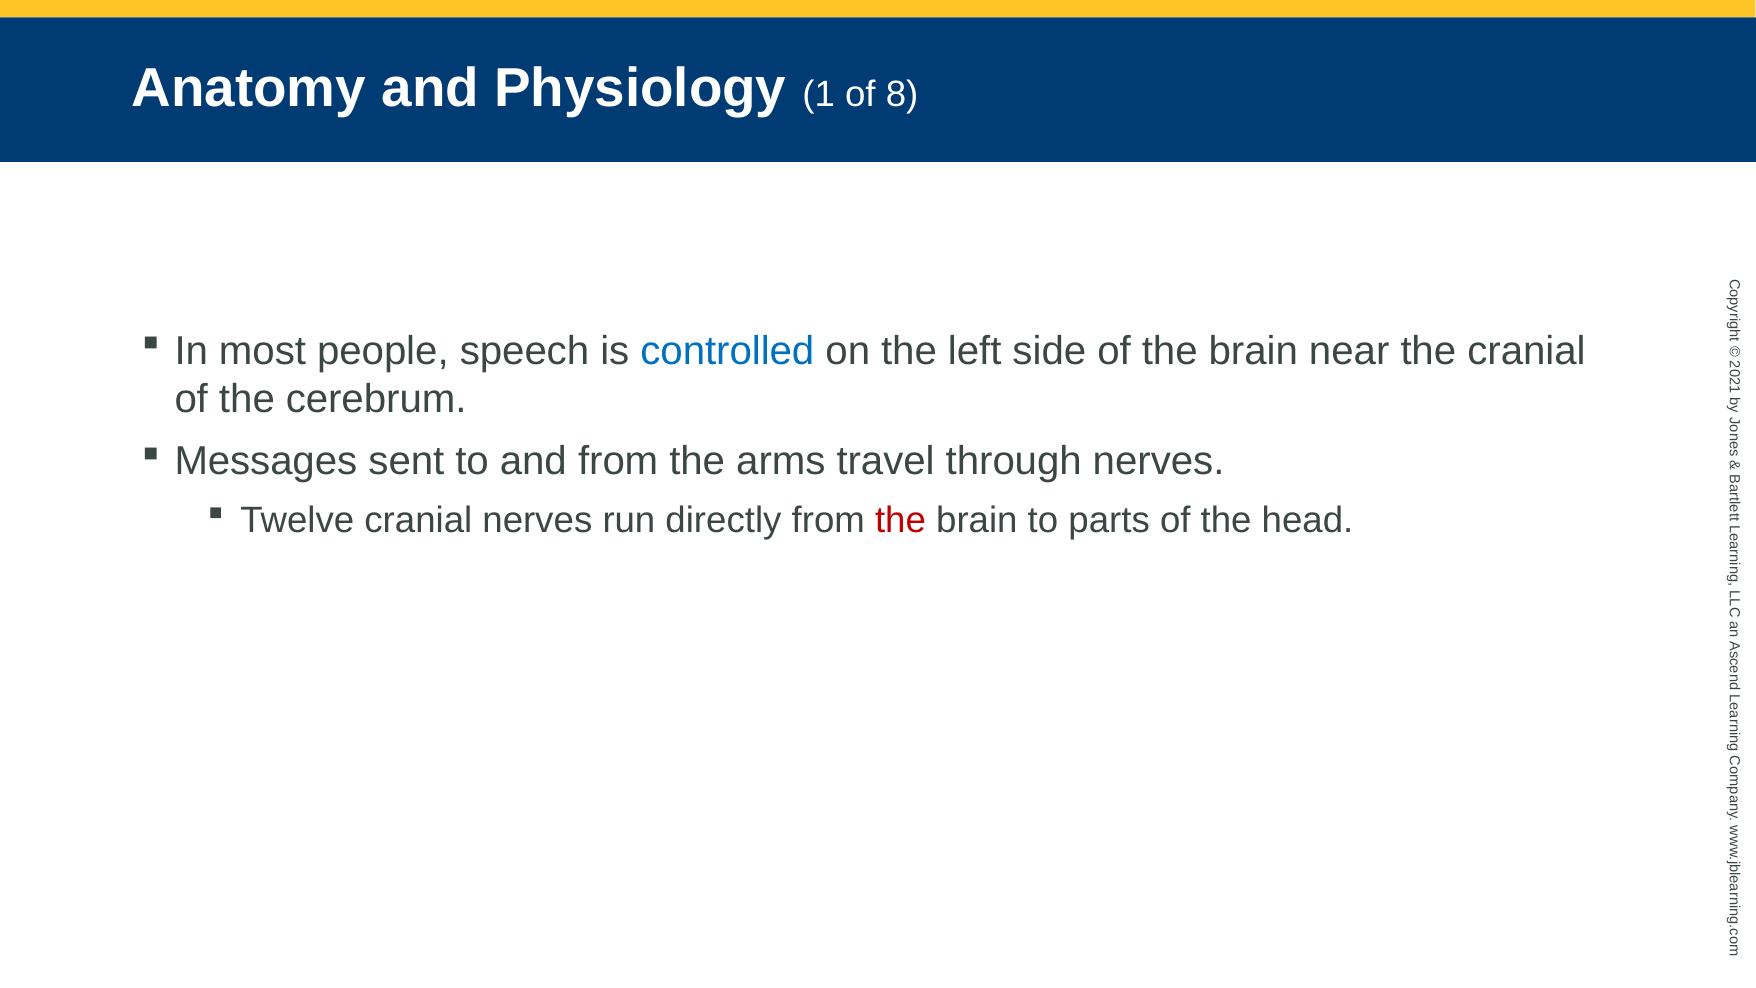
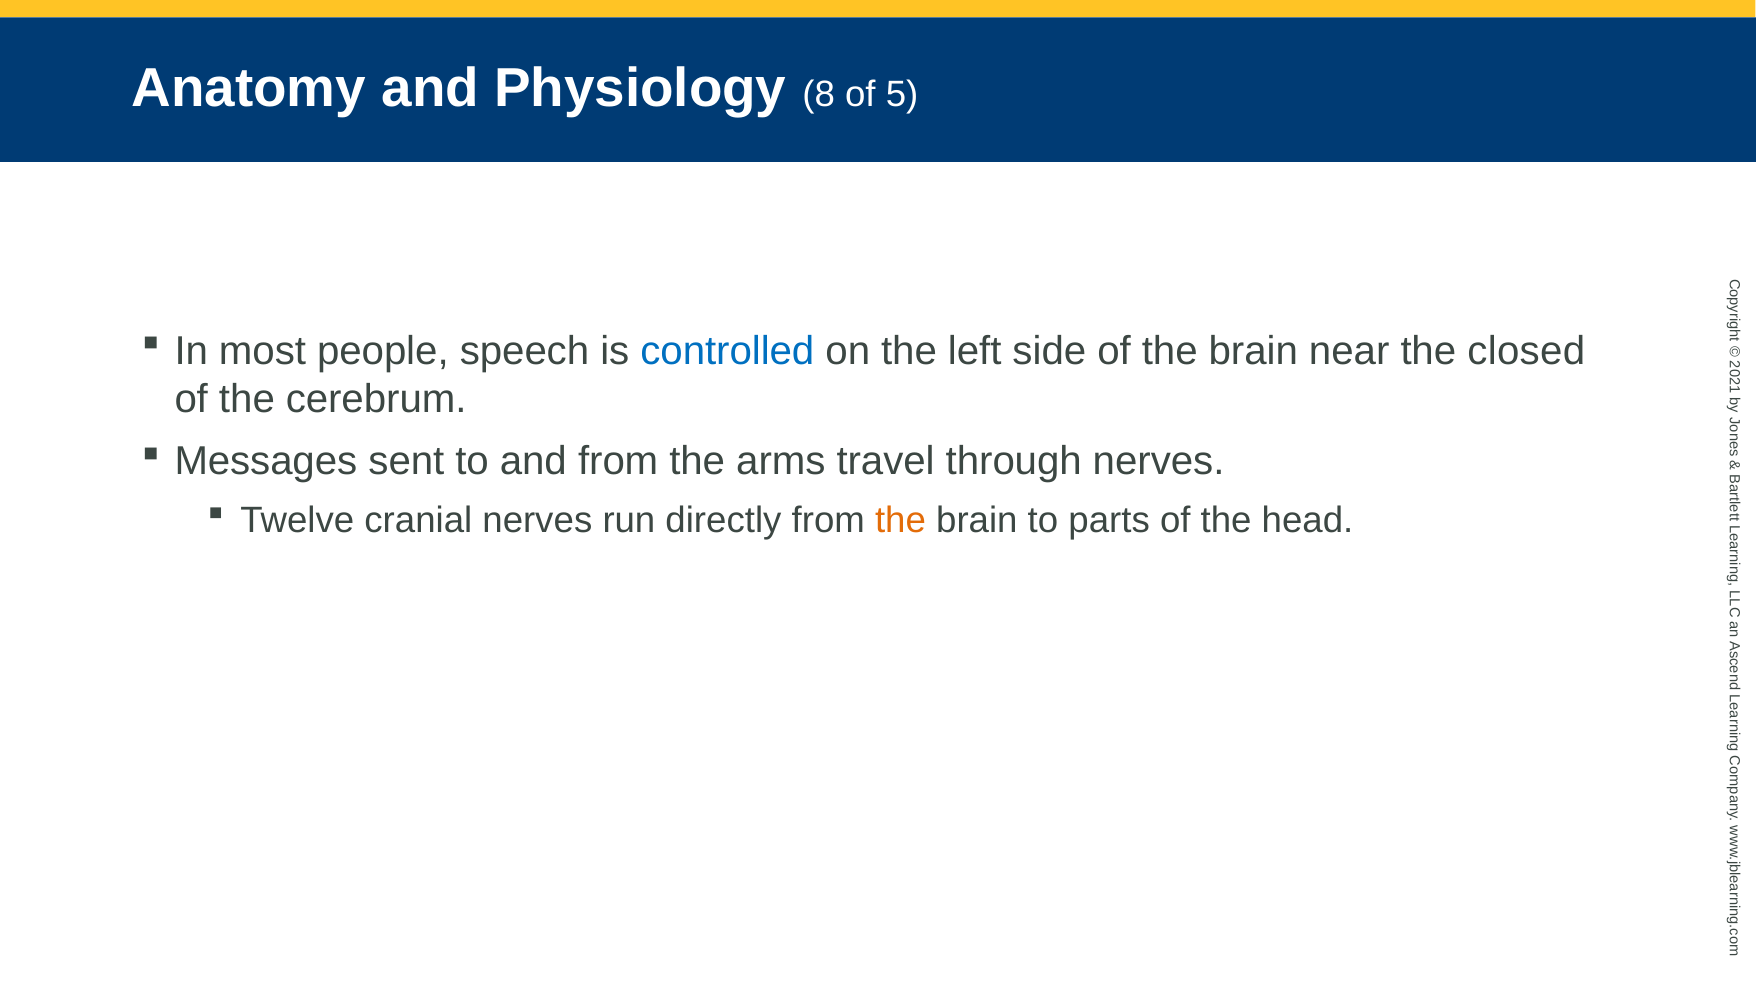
Physiology 1: 1 -> 8
8: 8 -> 5
the cranial: cranial -> closed
the at (900, 520) colour: red -> orange
